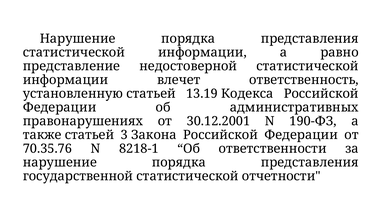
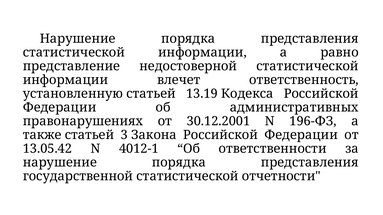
190-ФЗ: 190-ФЗ -> 196-ФЗ
70.35.76: 70.35.76 -> 13.05.42
8218-1: 8218-1 -> 4012-1
